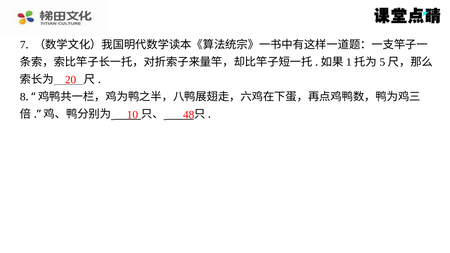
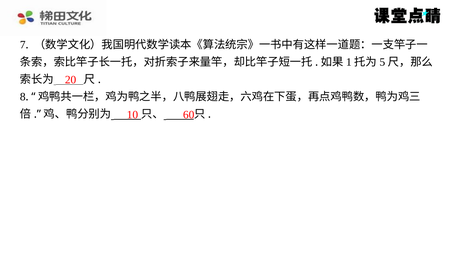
48: 48 -> 60
